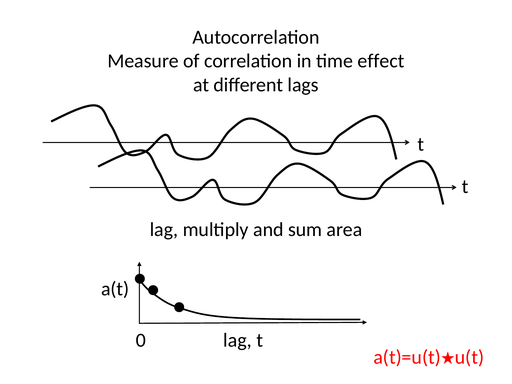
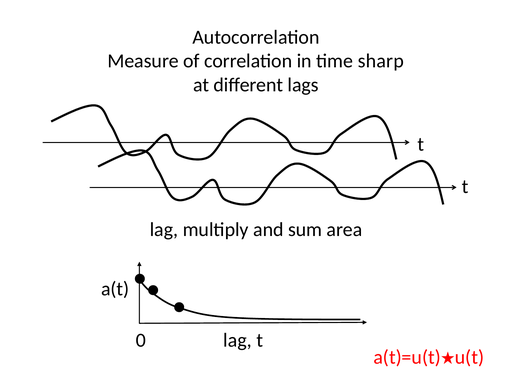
effect: effect -> sharp
